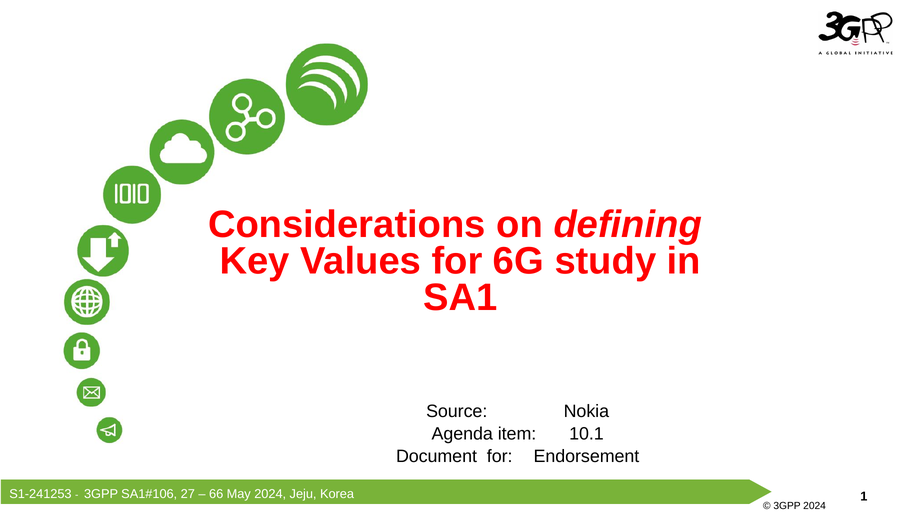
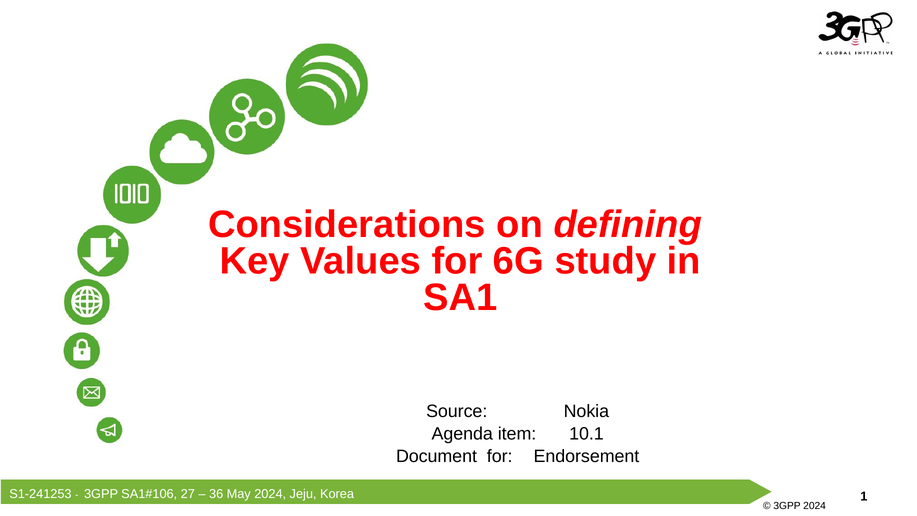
66: 66 -> 36
